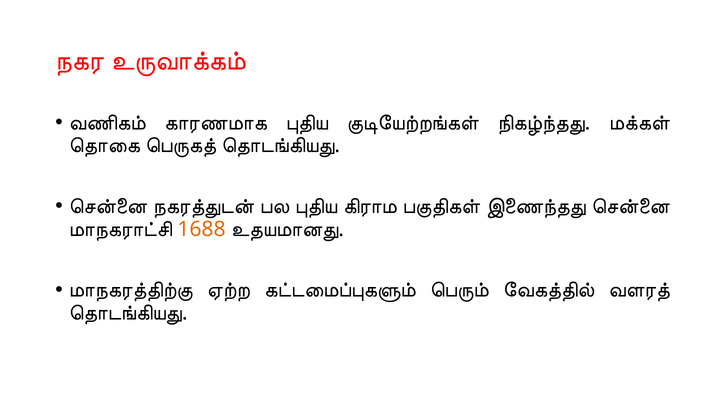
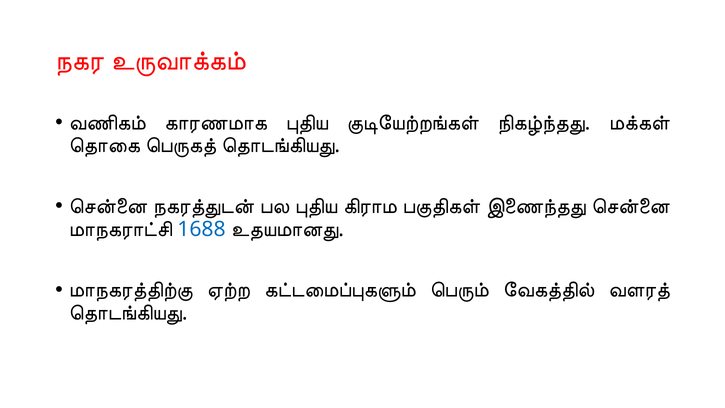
1688 colour: orange -> blue
